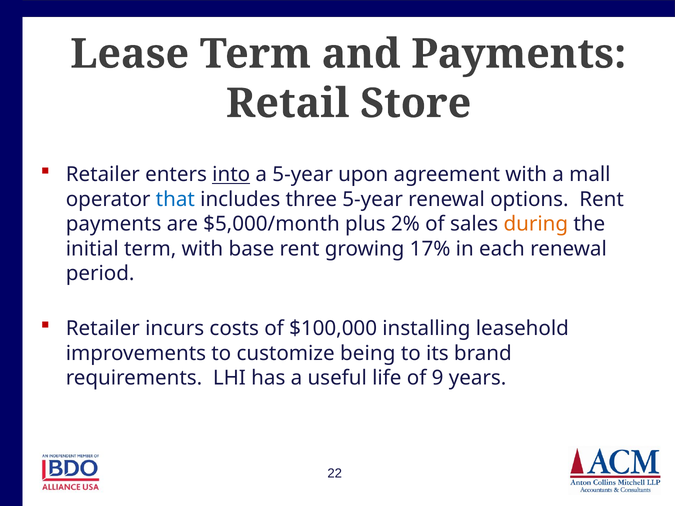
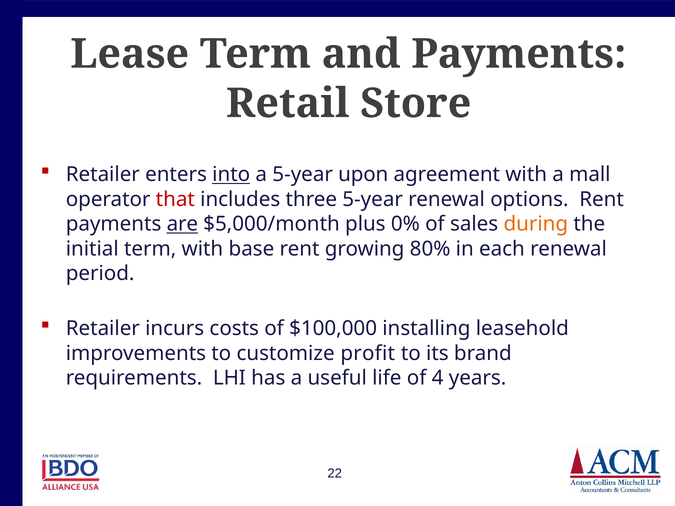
that colour: blue -> red
are underline: none -> present
2%: 2% -> 0%
17%: 17% -> 80%
being: being -> profit
9: 9 -> 4
